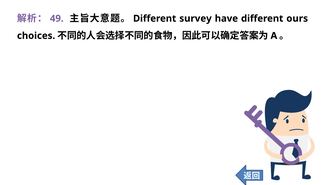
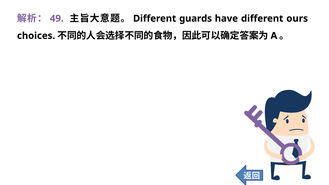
survey: survey -> guards
